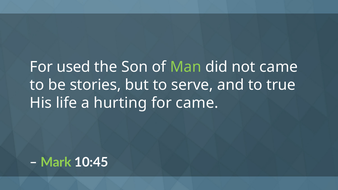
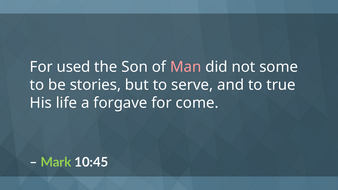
Man colour: light green -> pink
not came: came -> some
hurting: hurting -> forgave
for came: came -> come
